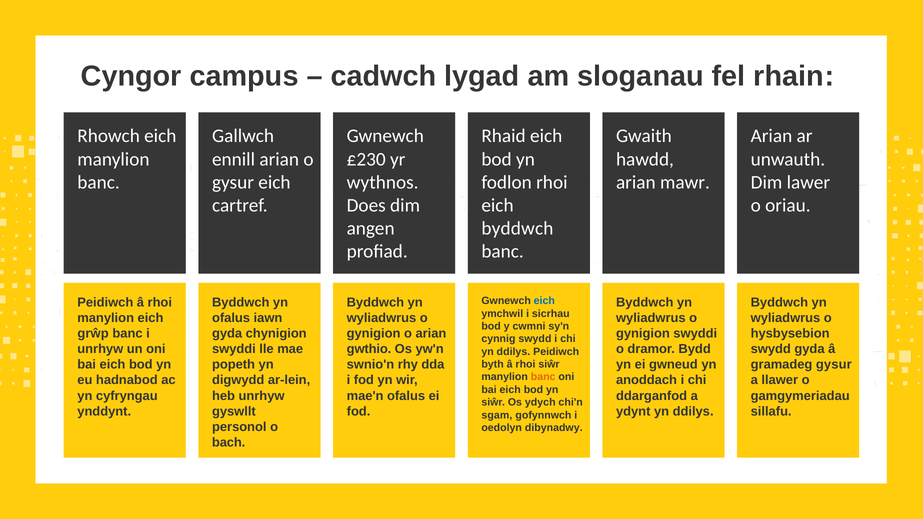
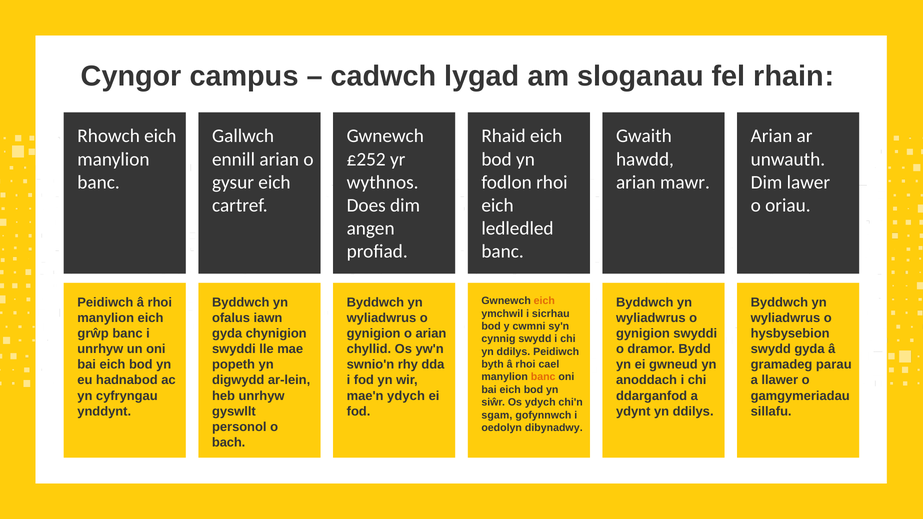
£230: £230 -> £252
byddwch at (517, 228): byddwch -> ledledled
eich at (544, 301) colour: blue -> orange
gwthio: gwthio -> chyllid
gramadeg gysur: gysur -> parau
rhoi siŵr: siŵr -> cael
mae'n ofalus: ofalus -> ydych
